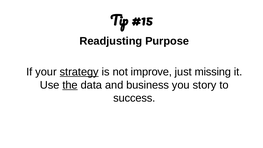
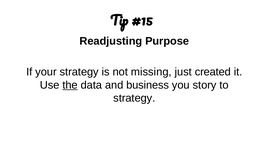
strategy at (79, 72) underline: present -> none
improve: improve -> missing
missing: missing -> created
success at (134, 98): success -> strategy
